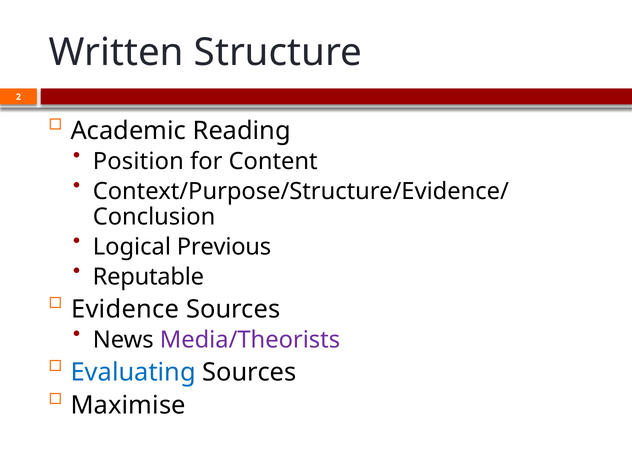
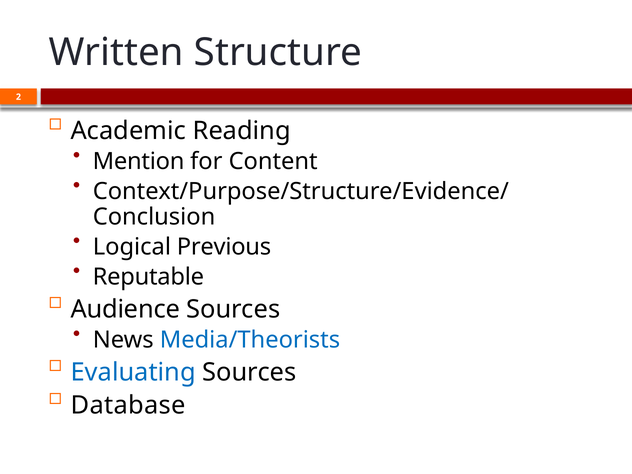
Position: Position -> Mention
Evidence: Evidence -> Audience
Media/Theorists colour: purple -> blue
Maximise: Maximise -> Database
